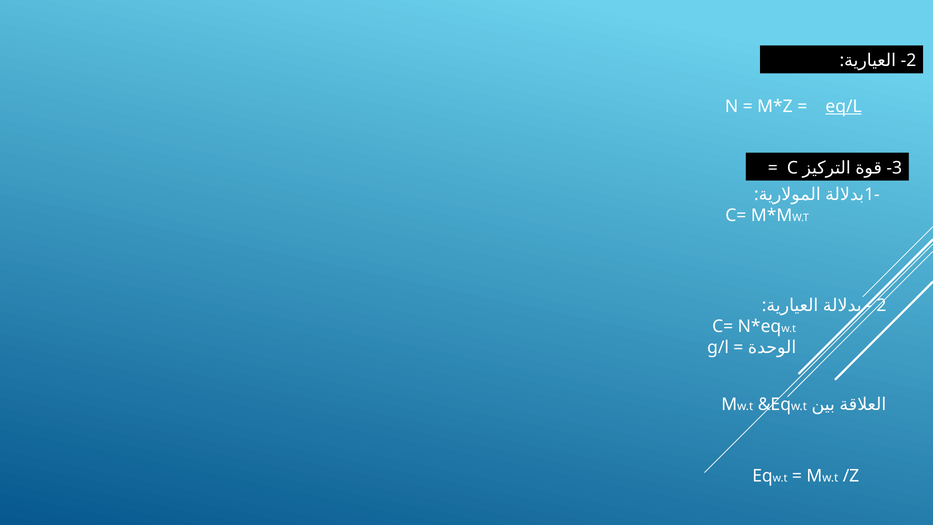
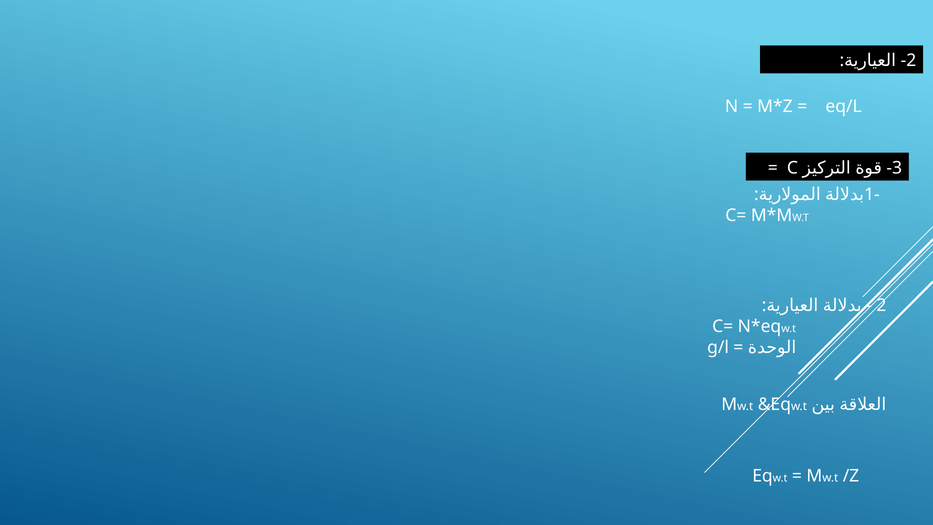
eq/L underline: present -> none
